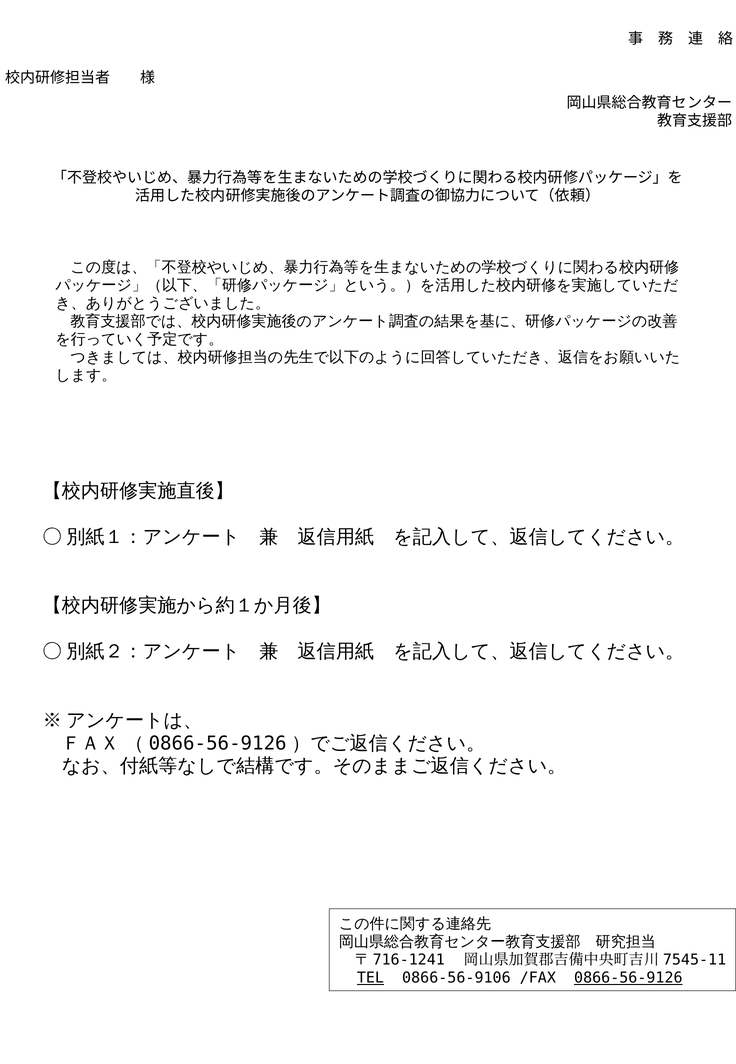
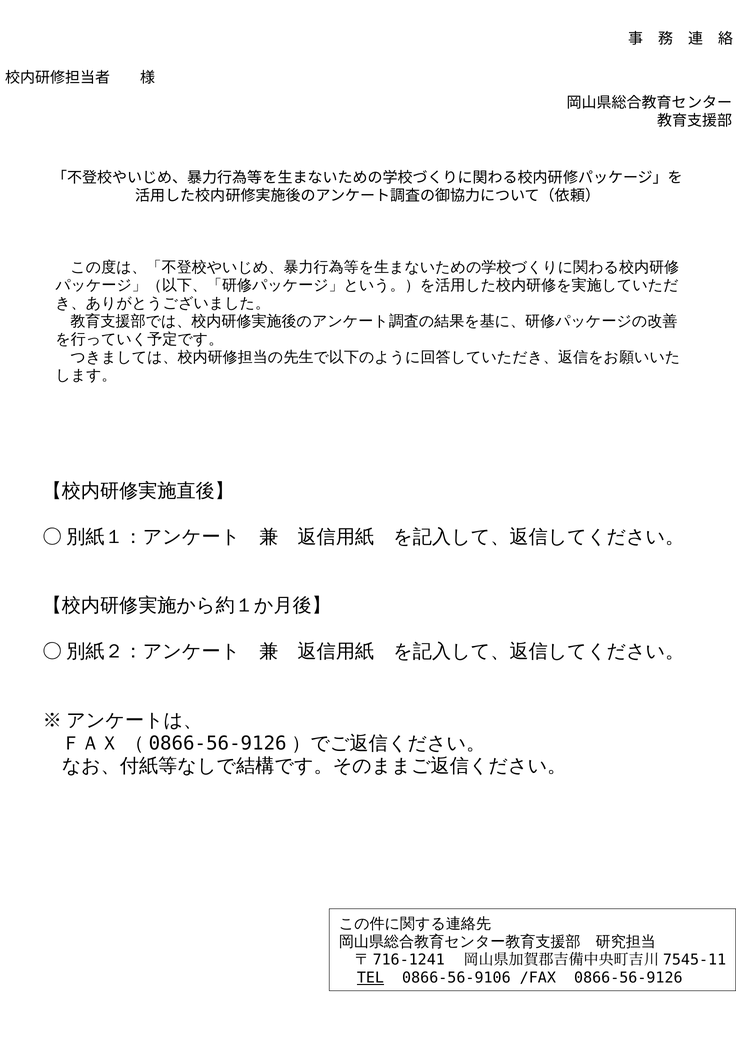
0866-56-9126 underline: present -> none
